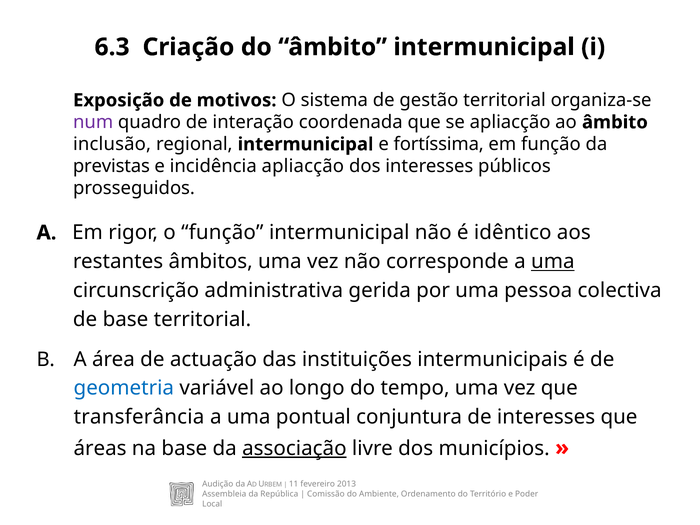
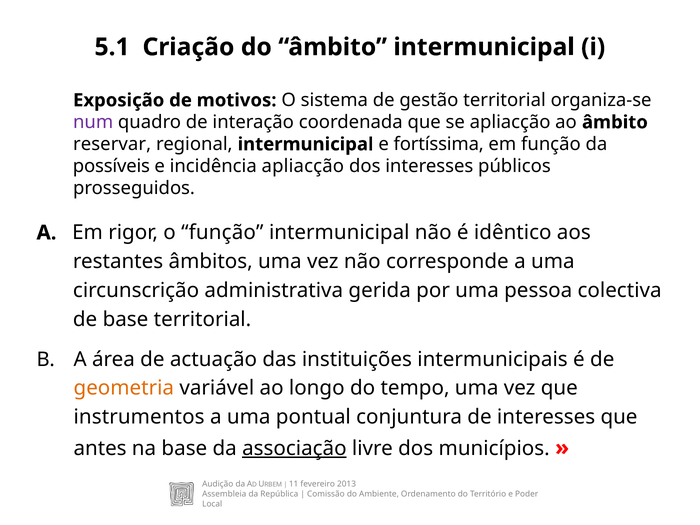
6.3: 6.3 -> 5.1
inclusão: inclusão -> reservar
previstas: previstas -> possíveis
uma at (553, 262) underline: present -> none
geometria colour: blue -> orange
transferância: transferância -> instrumentos
áreas: áreas -> antes
